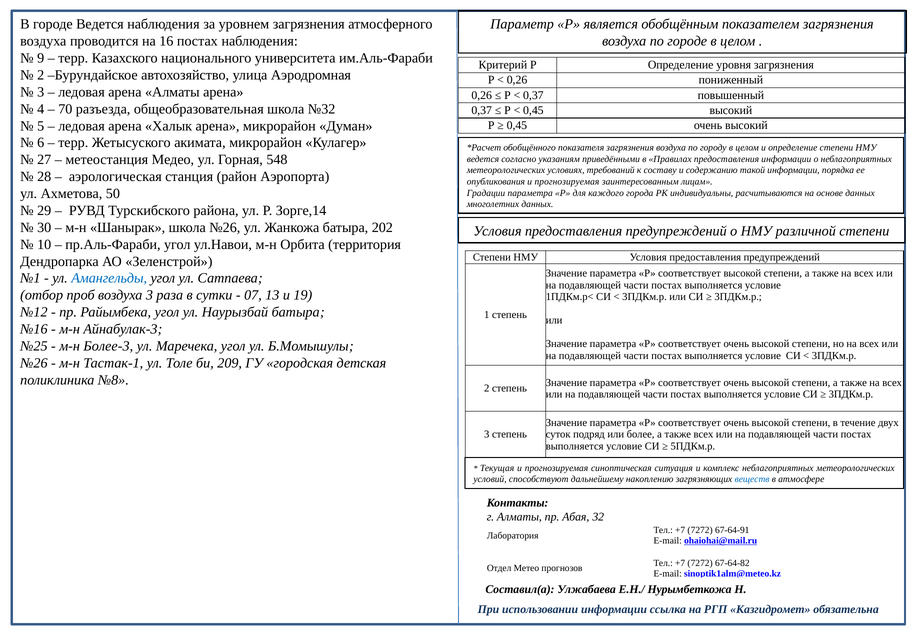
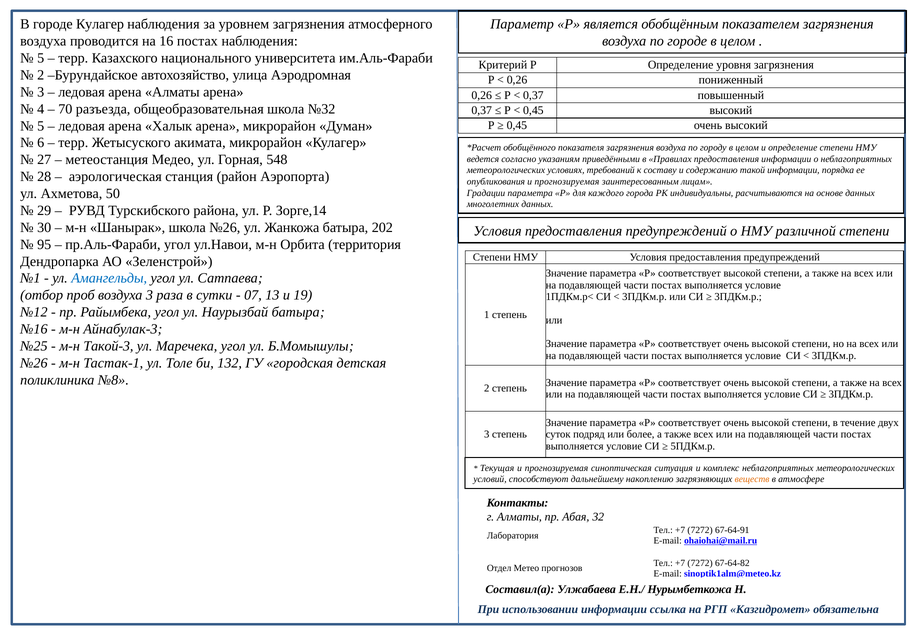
городе Ведется: Ведется -> Кулагер
9 at (41, 58): 9 -> 5
10: 10 -> 95
Более-3: Более-3 -> Такой-3
209: 209 -> 132
веществ colour: blue -> orange
